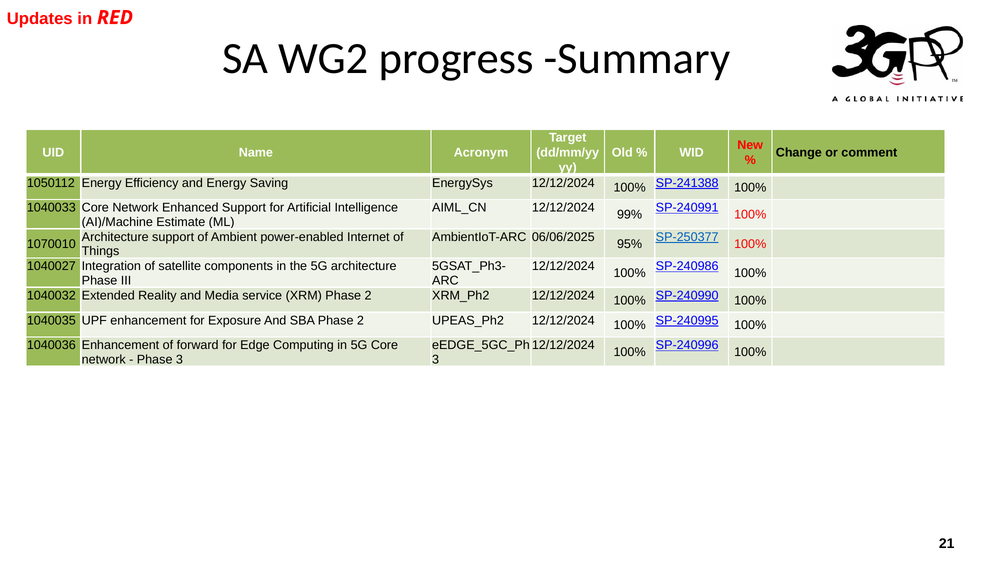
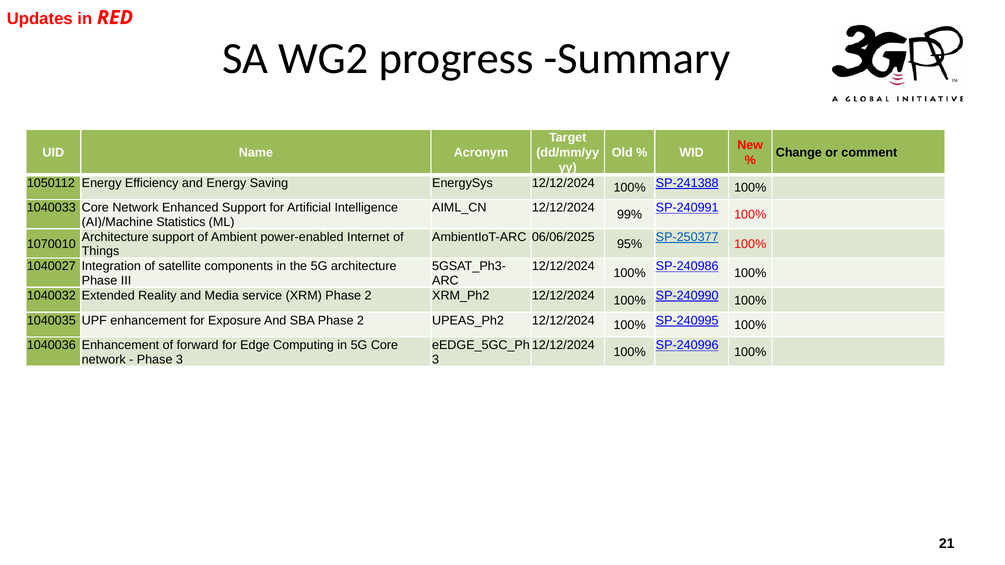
Estimate: Estimate -> Statistics
